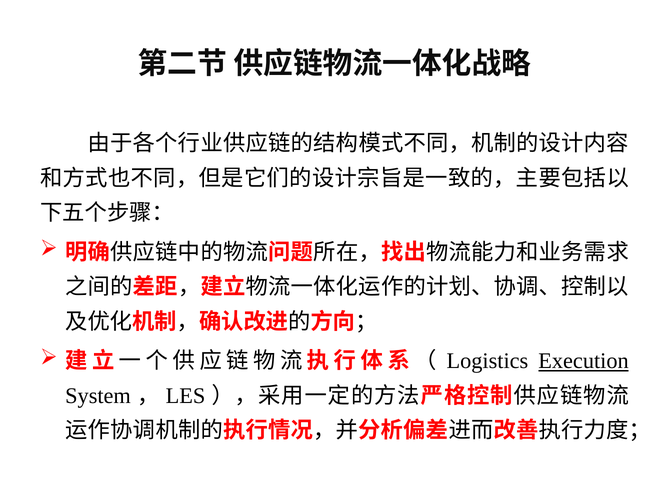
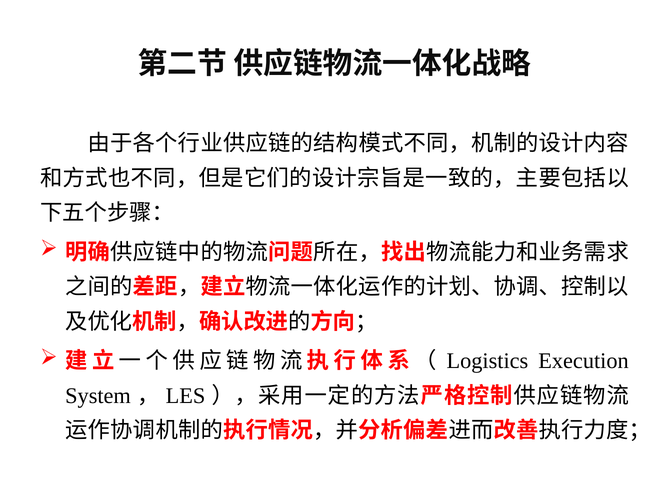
Execution underline: present -> none
